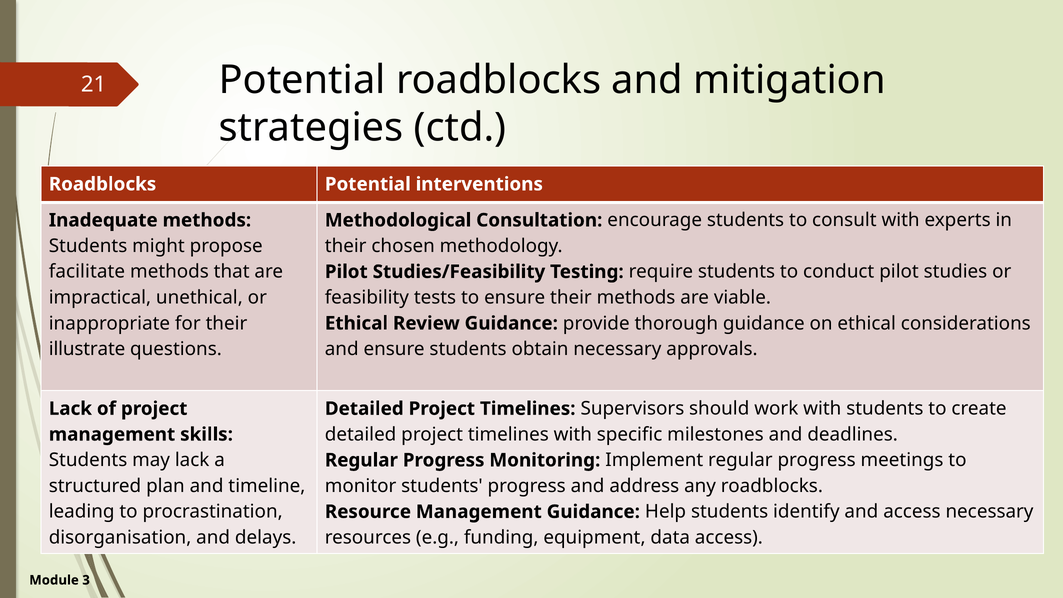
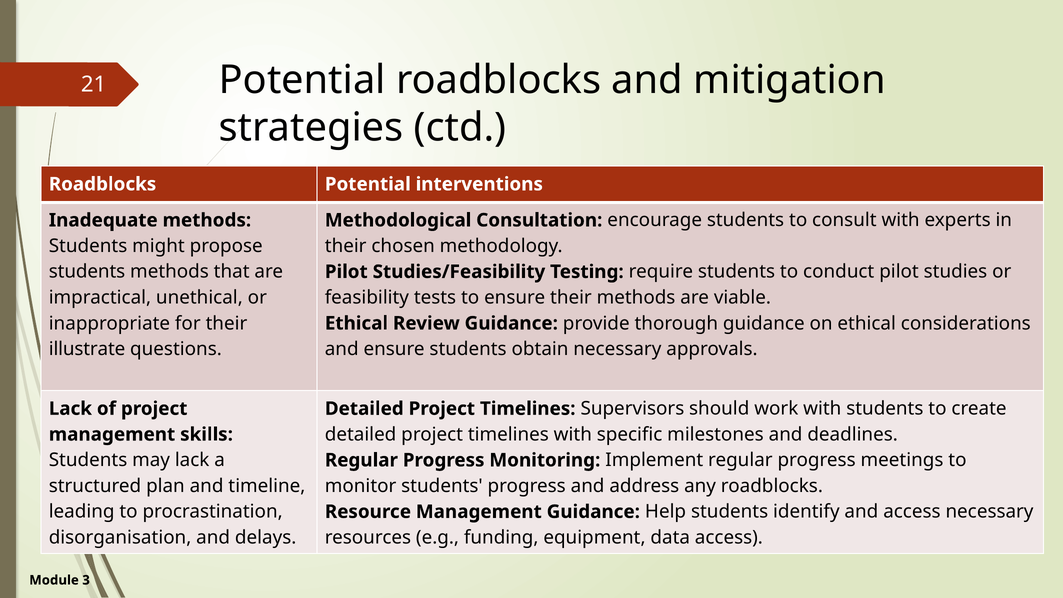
facilitate at (87, 272): facilitate -> students
